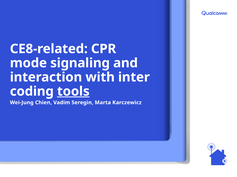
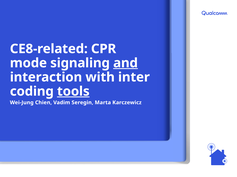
and underline: none -> present
